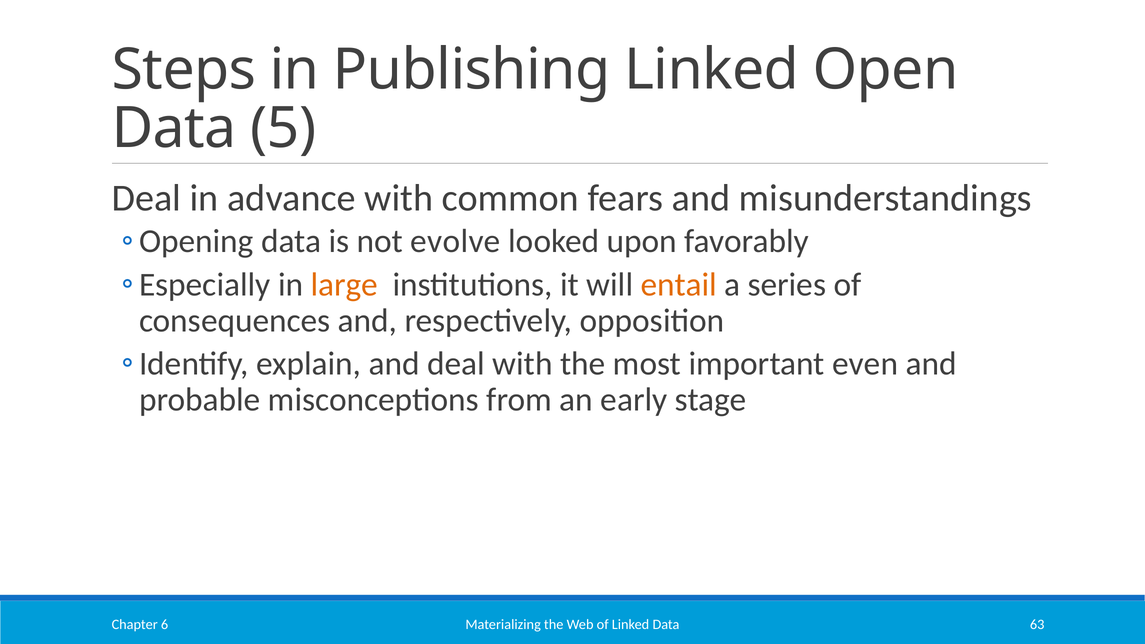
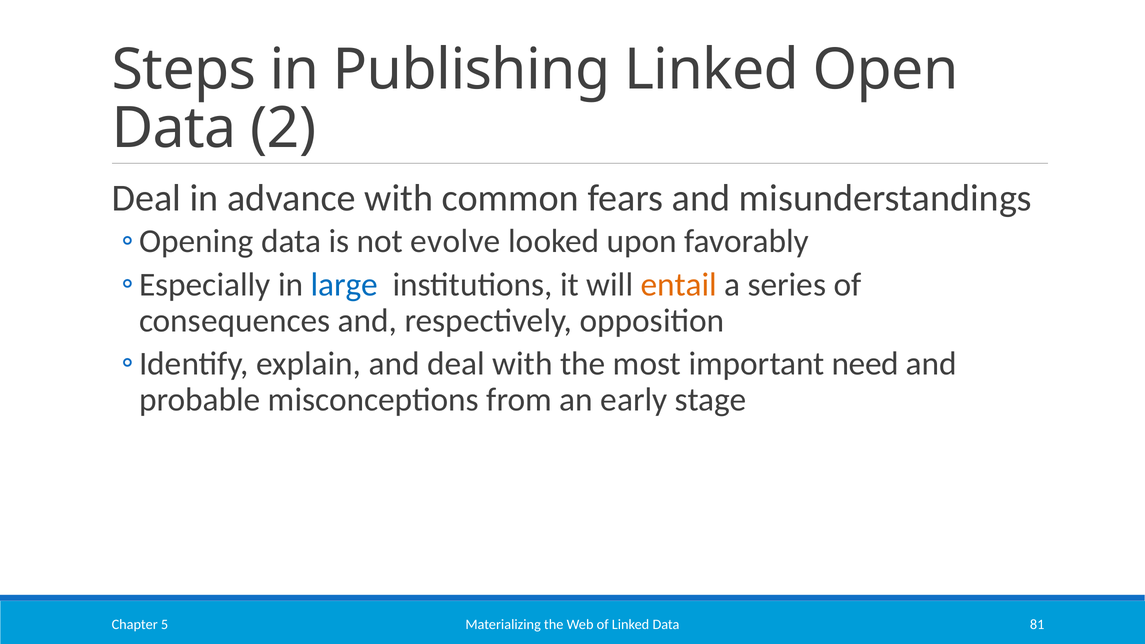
5: 5 -> 2
large colour: orange -> blue
even: even -> need
63: 63 -> 81
6: 6 -> 5
